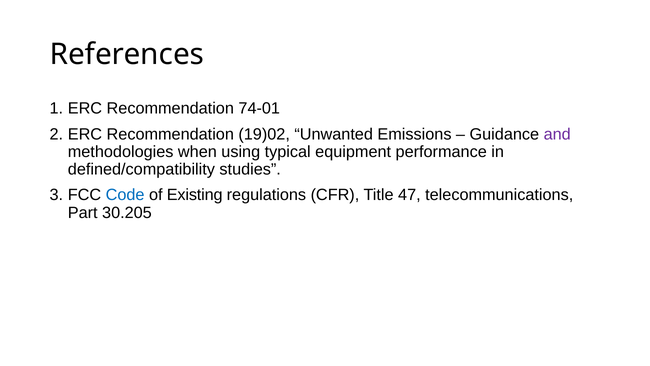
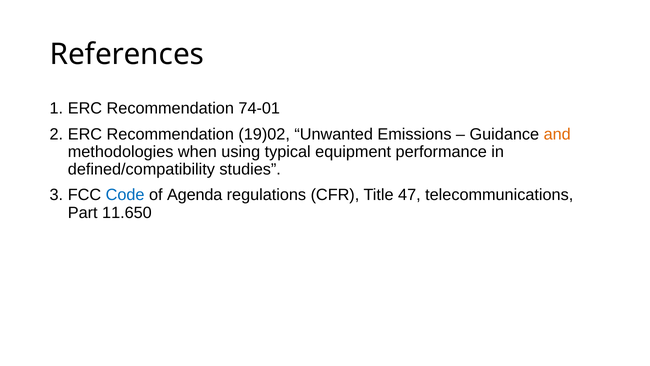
and colour: purple -> orange
Existing: Existing -> Agenda
30.205: 30.205 -> 11.650
